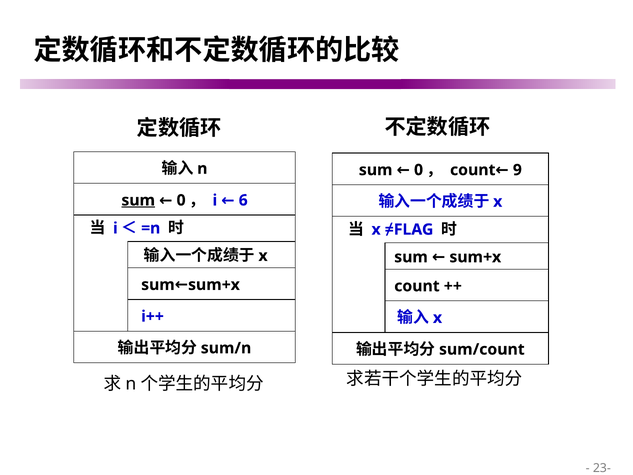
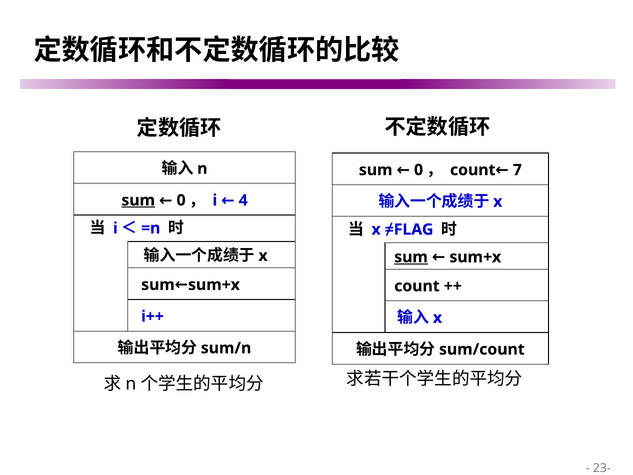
9: 9 -> 7
6: 6 -> 4
sum at (411, 257) underline: none -> present
